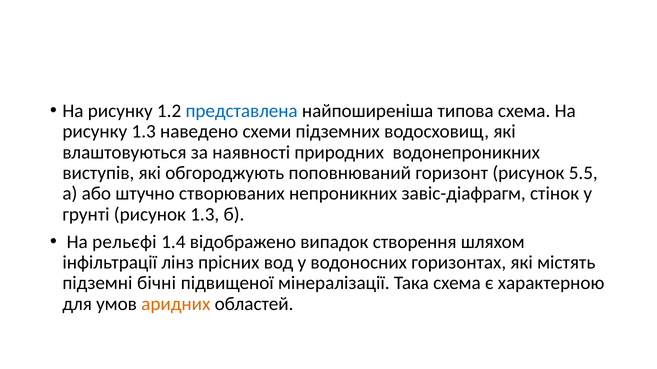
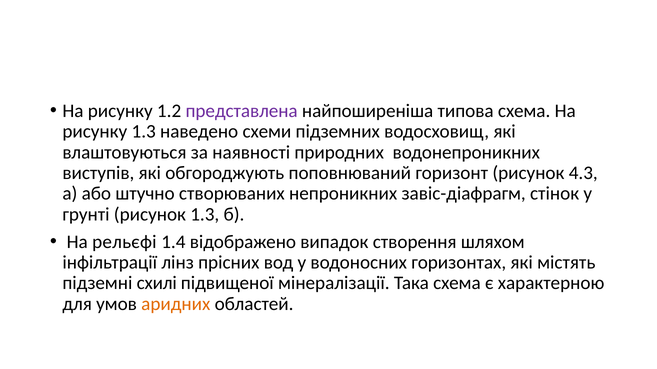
представлена colour: blue -> purple
5.5: 5.5 -> 4.3
бічні: бічні -> схилі
